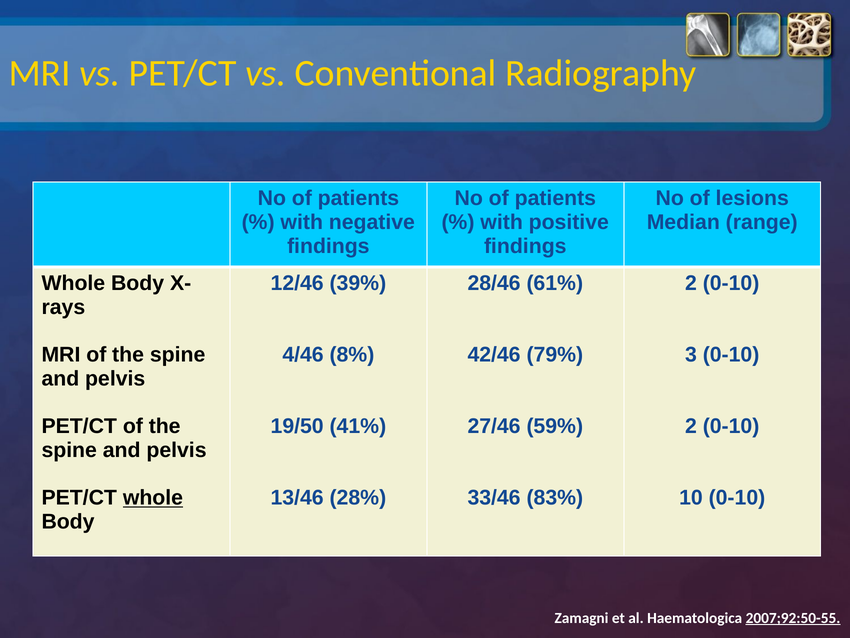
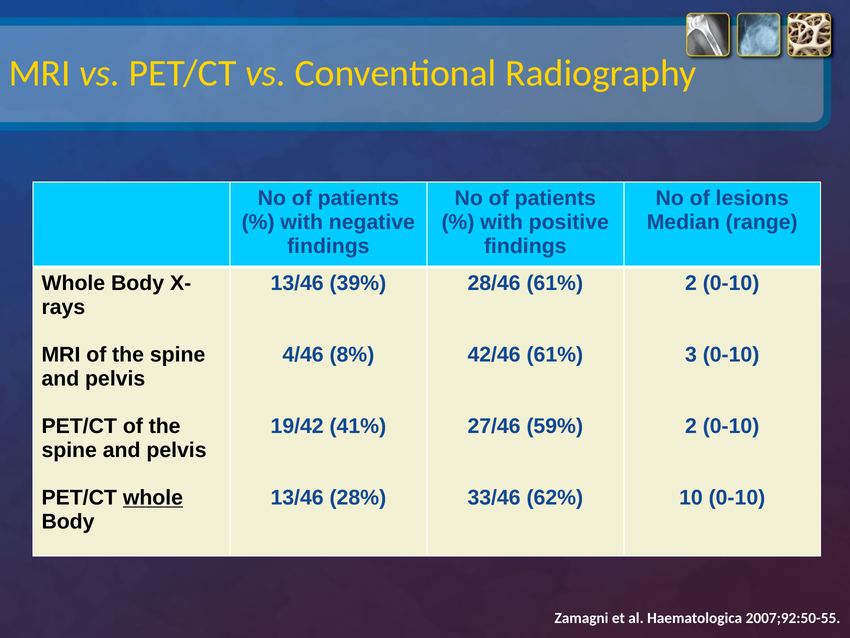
12/46 at (297, 283): 12/46 -> 13/46
42/46 79%: 79% -> 61%
19/50: 19/50 -> 19/42
83%: 83% -> 62%
2007;92:50-55 underline: present -> none
